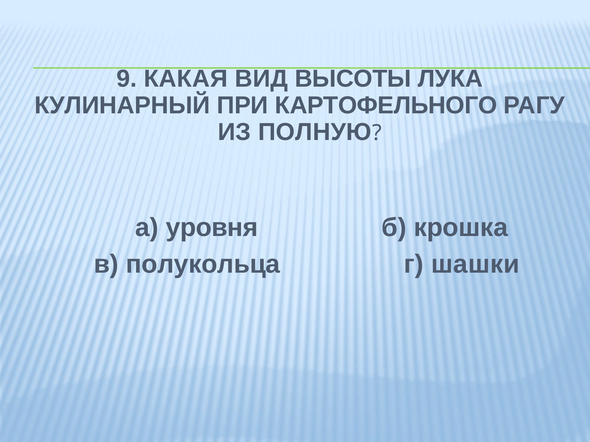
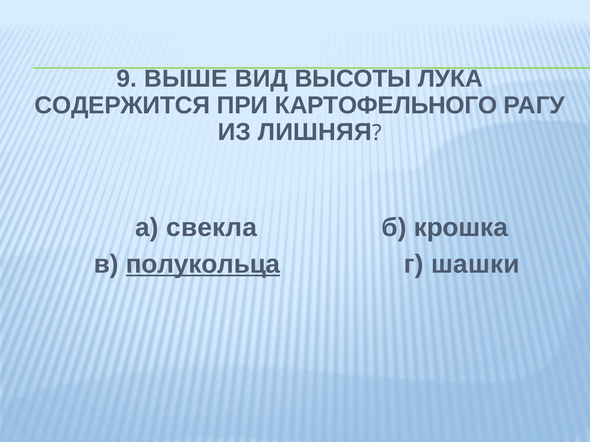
КАКАЯ: КАКАЯ -> ВЫШЕ
КУЛИНАРНЫЙ: КУЛИНАРНЫЙ -> СОДЕРЖИТСЯ
ПОЛНУЮ: ПОЛНУЮ -> ЛИШНЯЯ
уровня: уровня -> свекла
полукольца underline: none -> present
